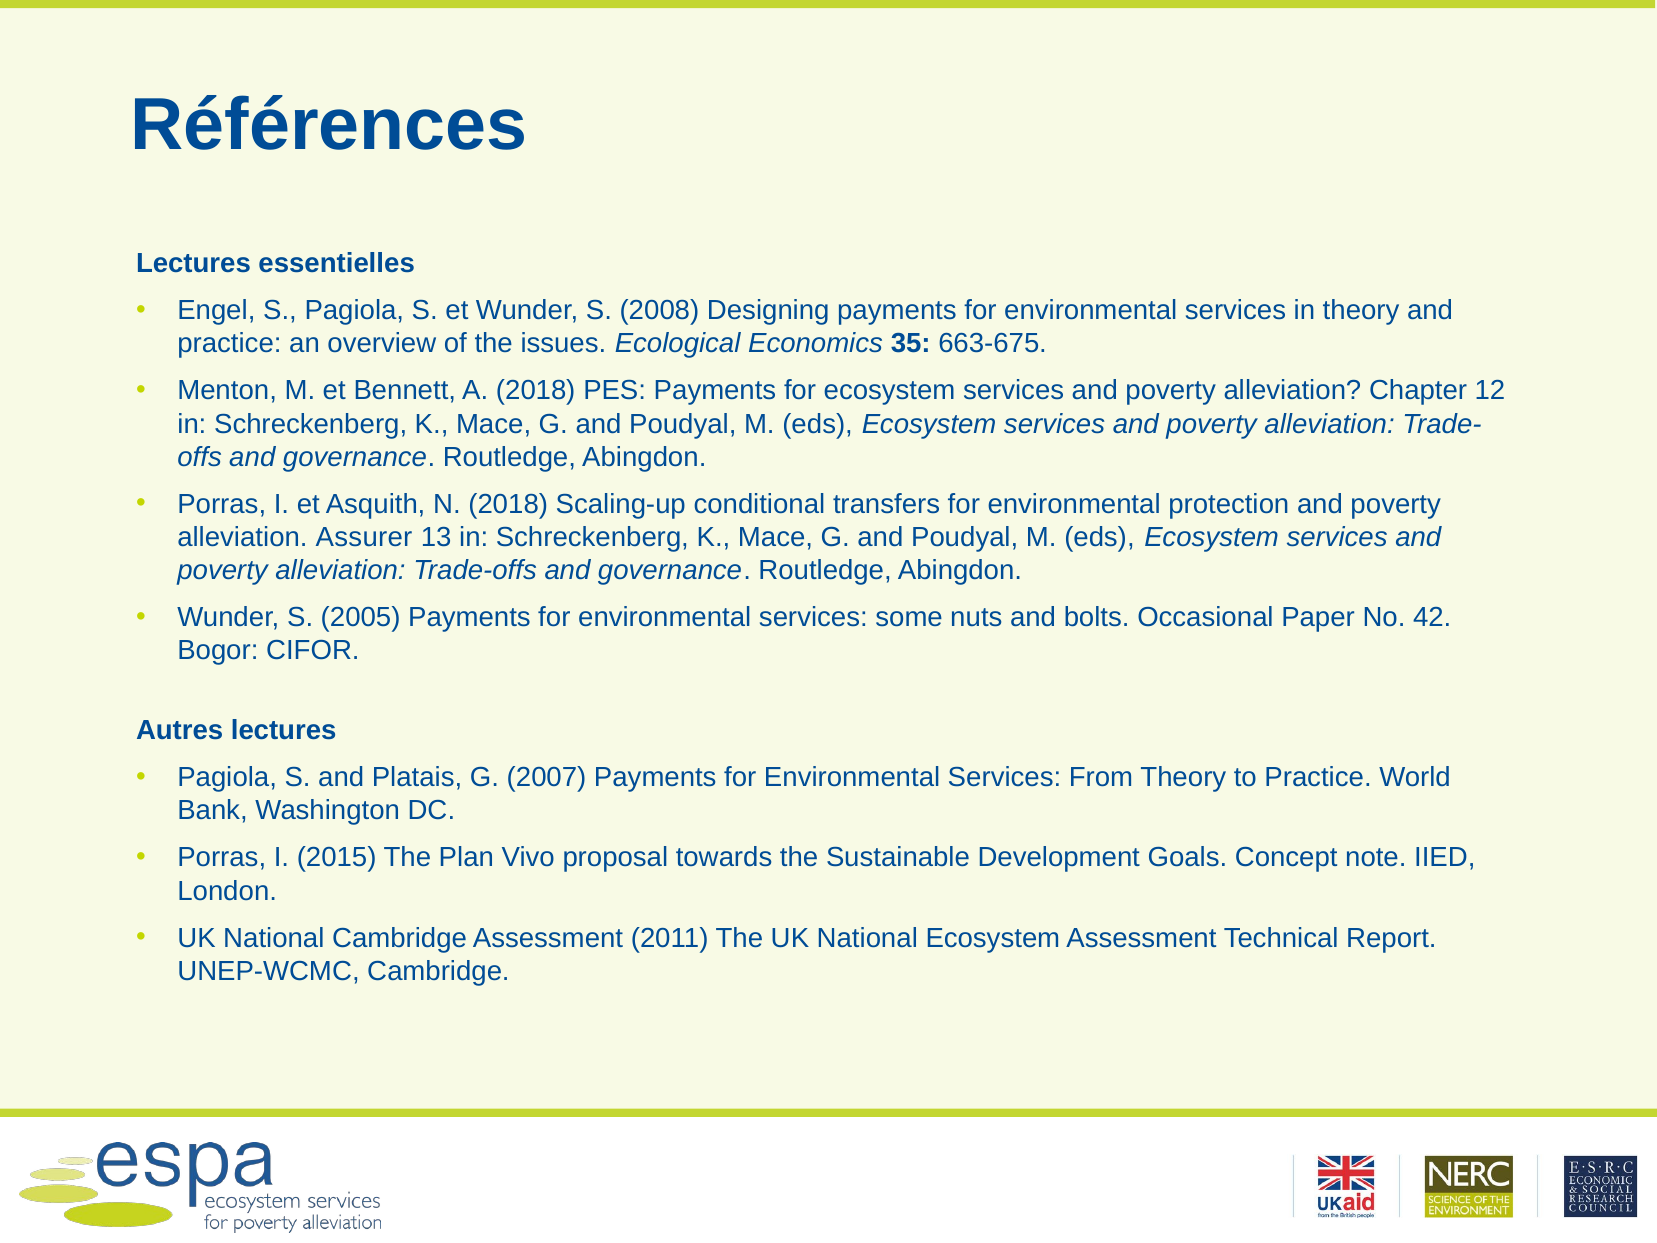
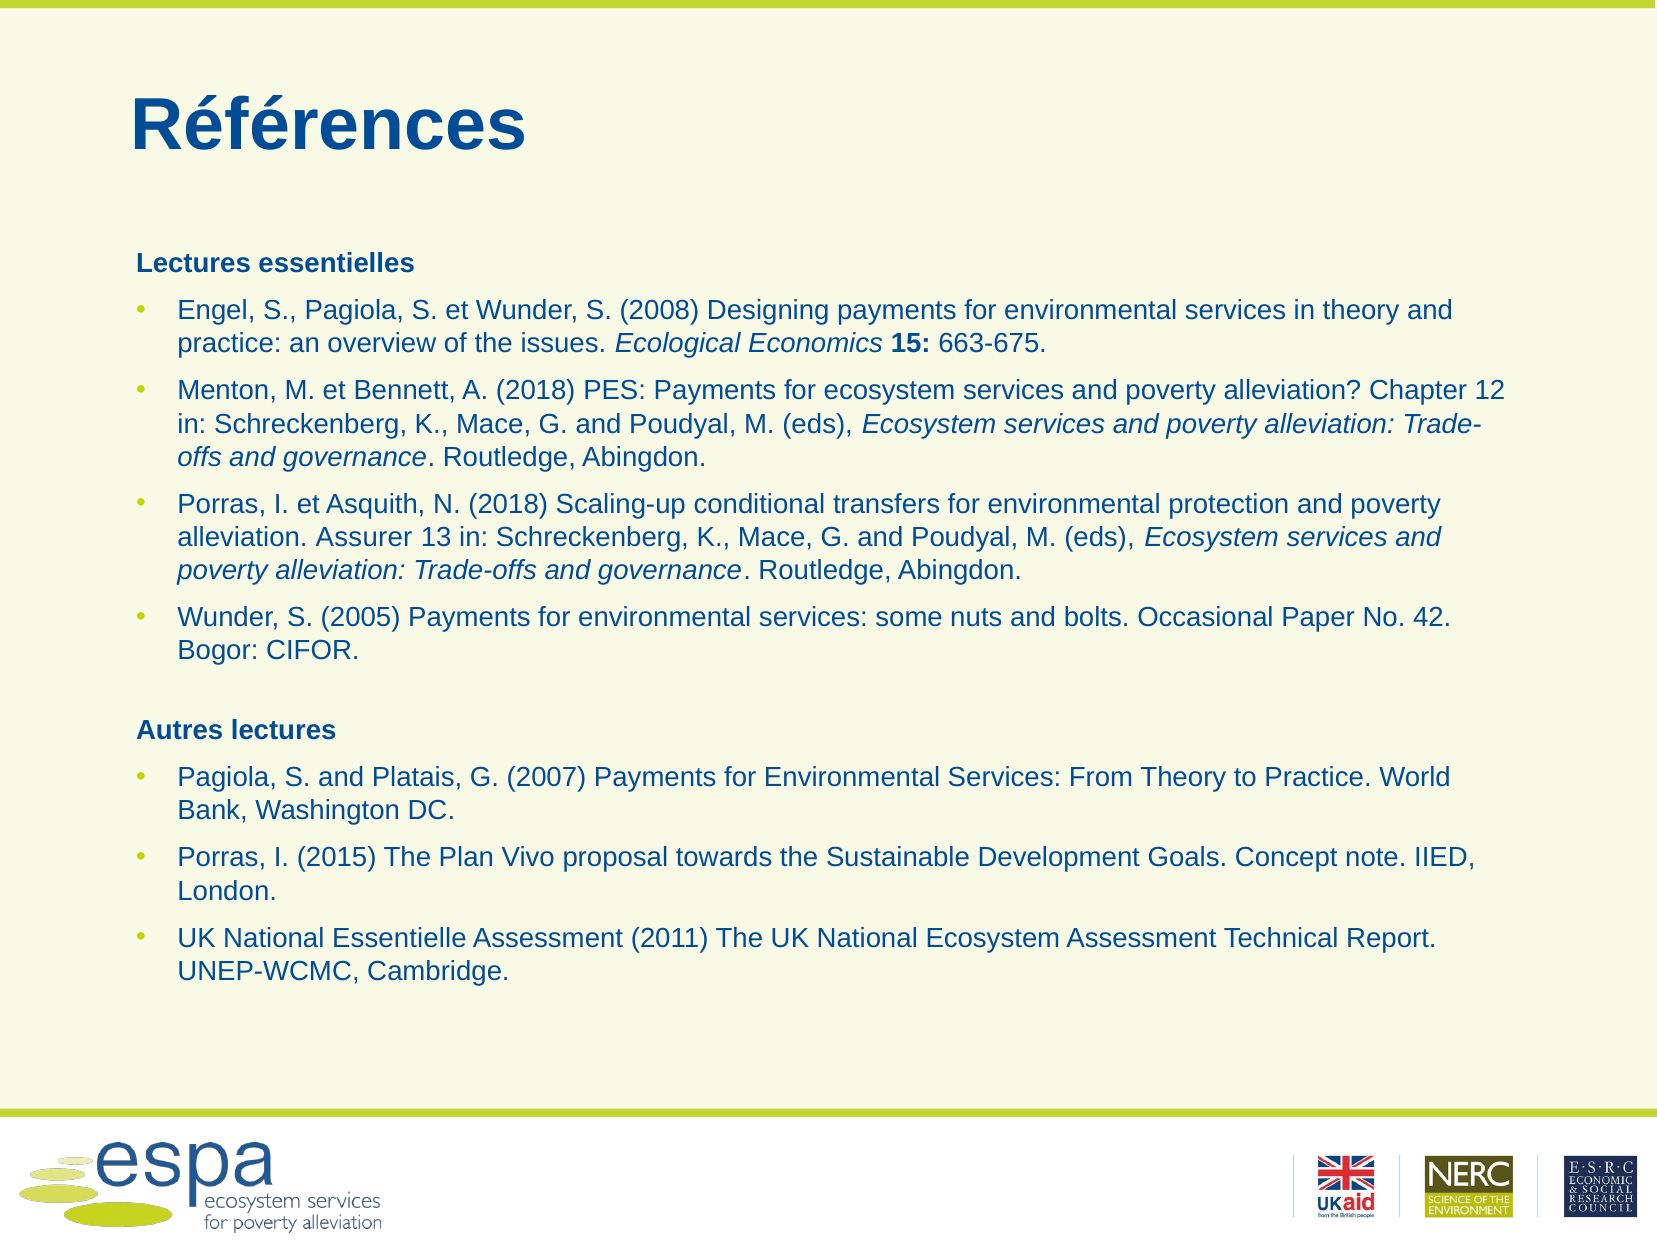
35: 35 -> 15
National Cambridge: Cambridge -> Essentielle
